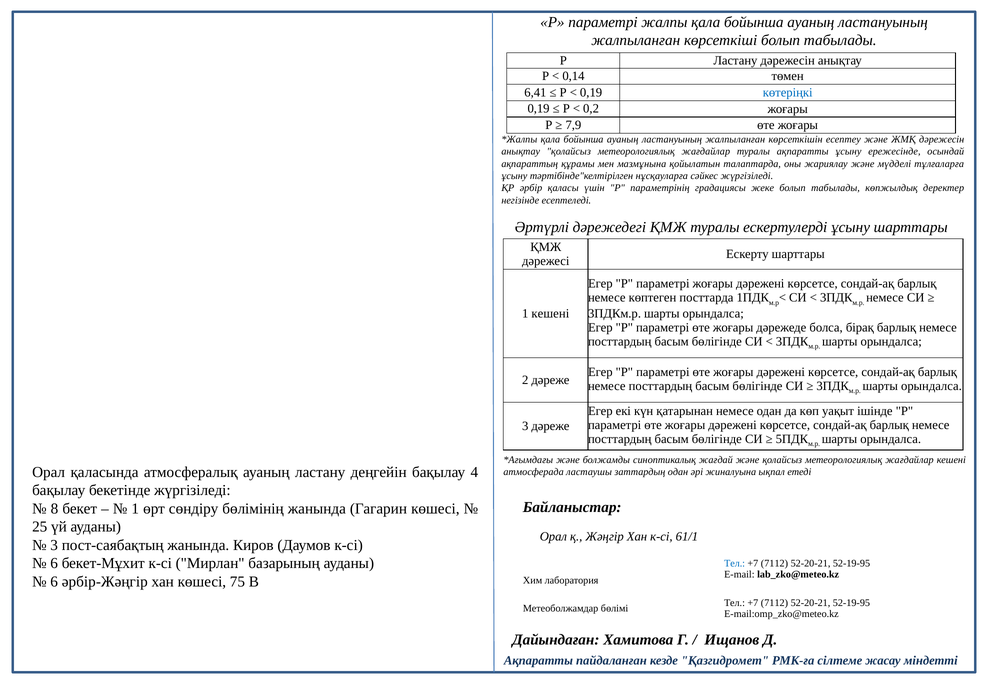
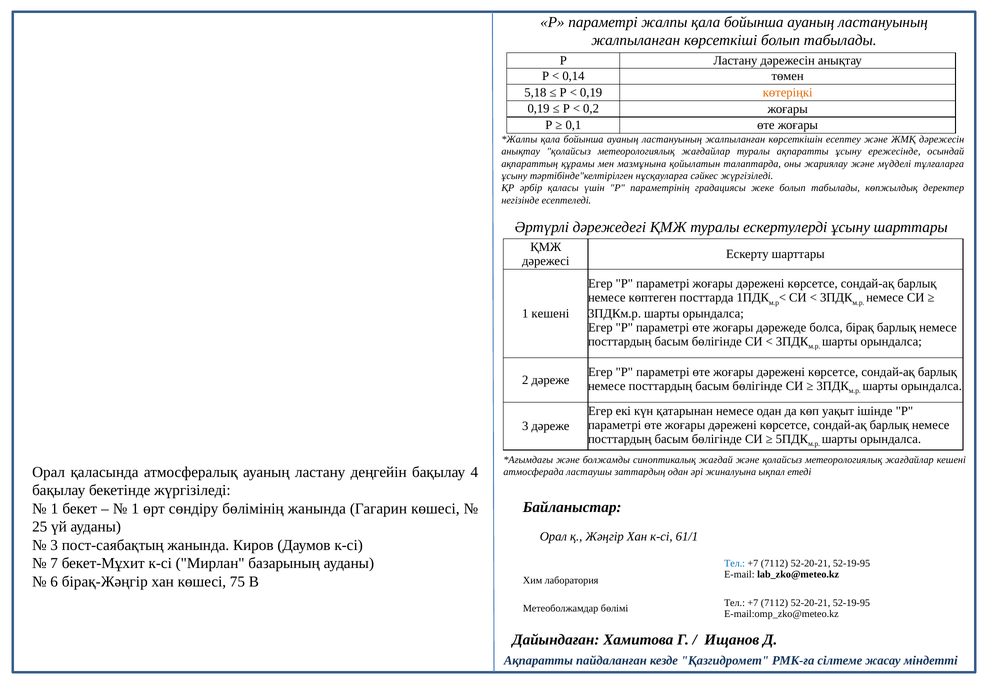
6,41: 6,41 -> 5,18
көтеріңкі colour: blue -> orange
7,9: 7,9 -> 0,1
8 at (55, 509): 8 -> 1
6 at (54, 563): 6 -> 7
әрбір-Жәңгір: әрбір-Жәңгір -> бірақ-Жәңгір
